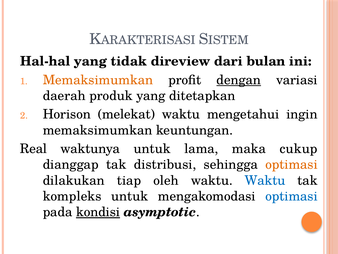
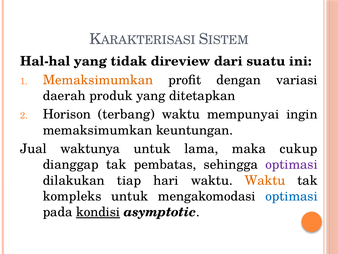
bulan: bulan -> suatu
dengan underline: present -> none
melekat: melekat -> terbang
mengetahui: mengetahui -> mempunyai
Real: Real -> Jual
distribusi: distribusi -> pembatas
optimasi at (291, 164) colour: orange -> purple
oleh: oleh -> hari
Waktu at (265, 180) colour: blue -> orange
